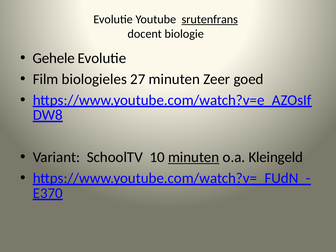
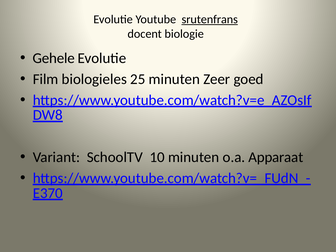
27: 27 -> 25
minuten at (194, 157) underline: present -> none
Kleingeld: Kleingeld -> Apparaat
